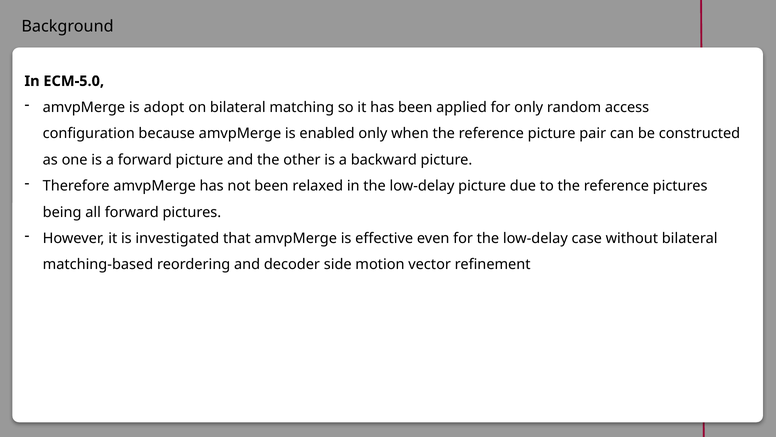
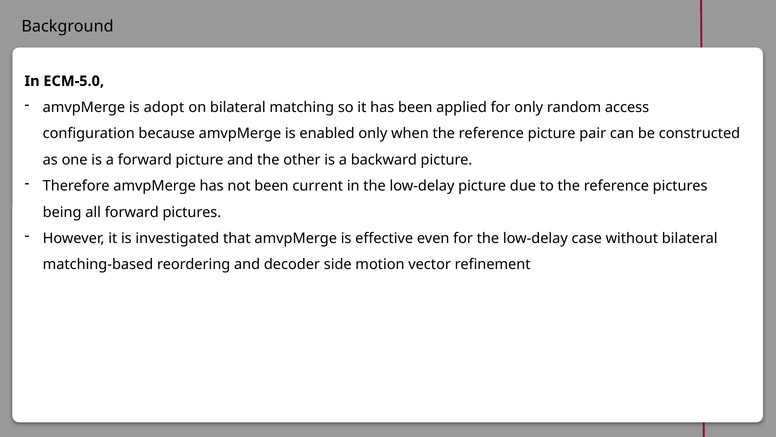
relaxed: relaxed -> current
